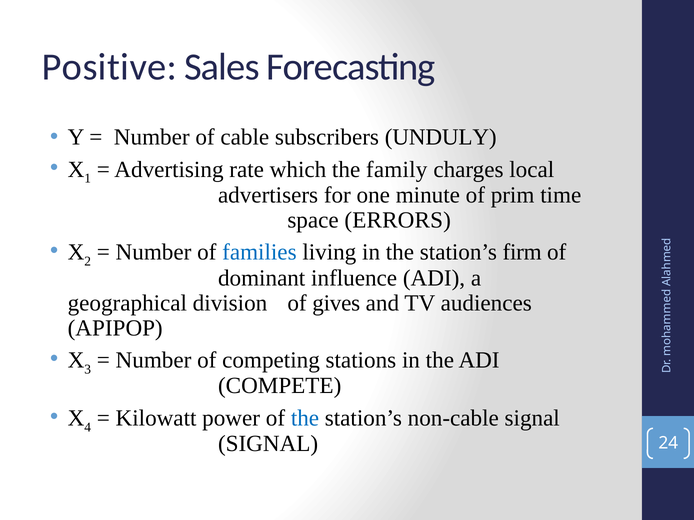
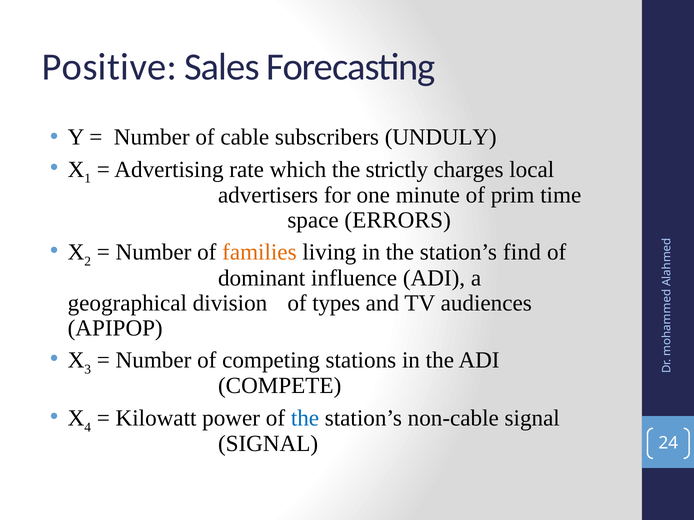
family: family -> strictly
families colour: blue -> orange
firm: firm -> find
gives: gives -> types
